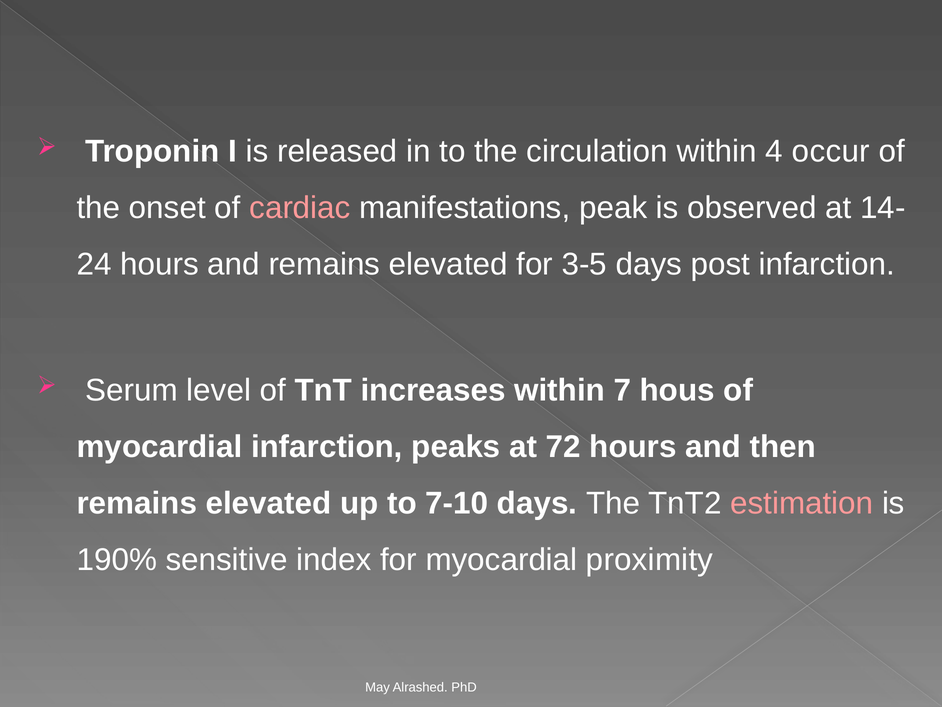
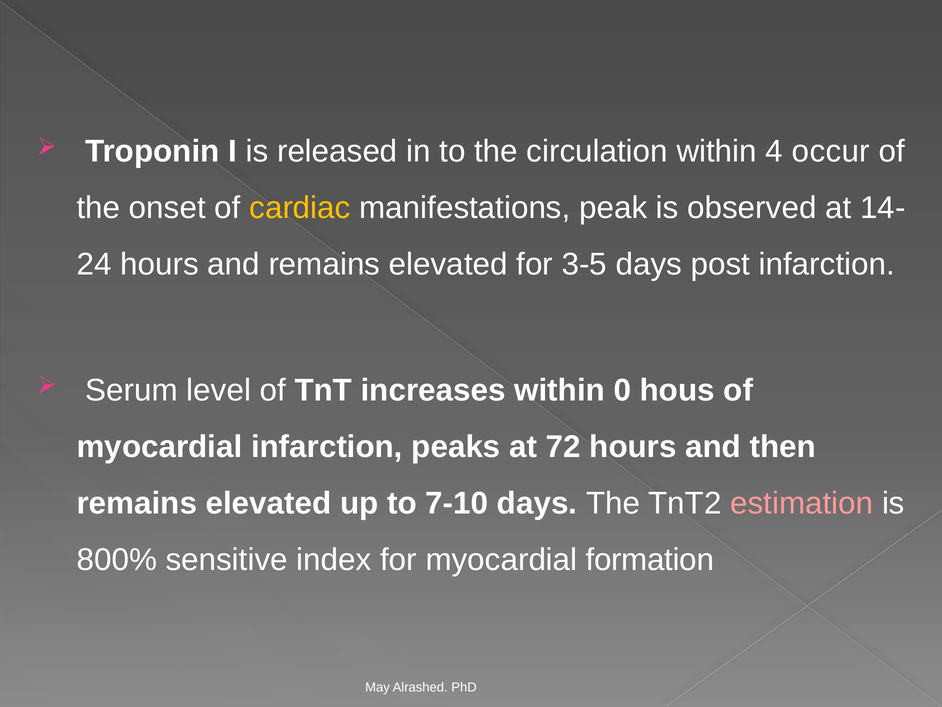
cardiac colour: pink -> yellow
7: 7 -> 0
190%: 190% -> 800%
proximity: proximity -> formation
